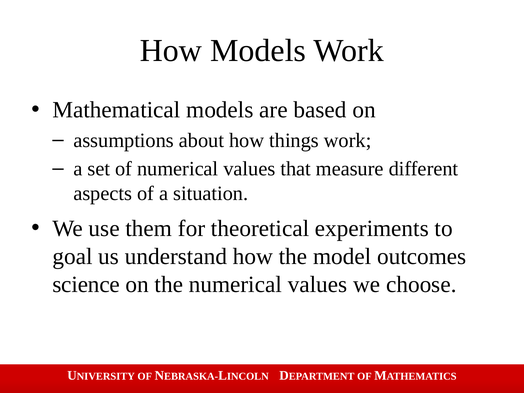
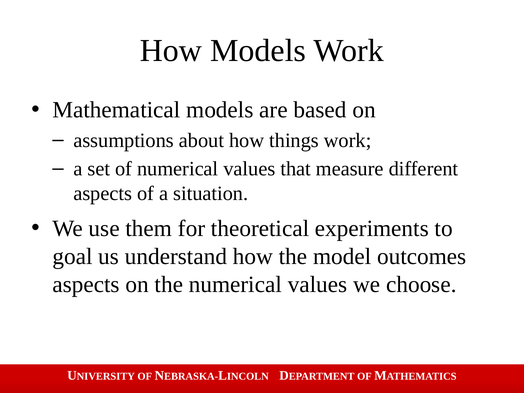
science at (86, 284): science -> aspects
